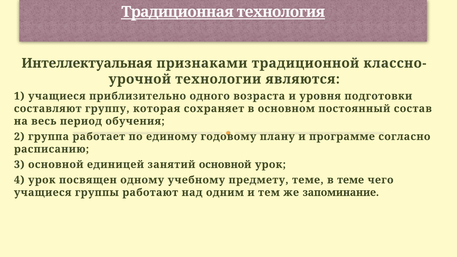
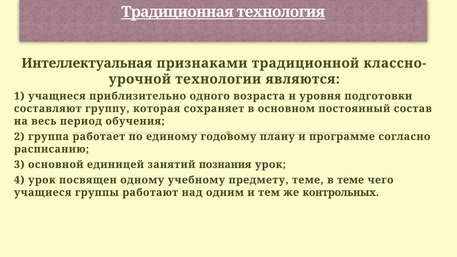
занятий основной: основной -> познания
запоминание: запоминание -> контрольных
